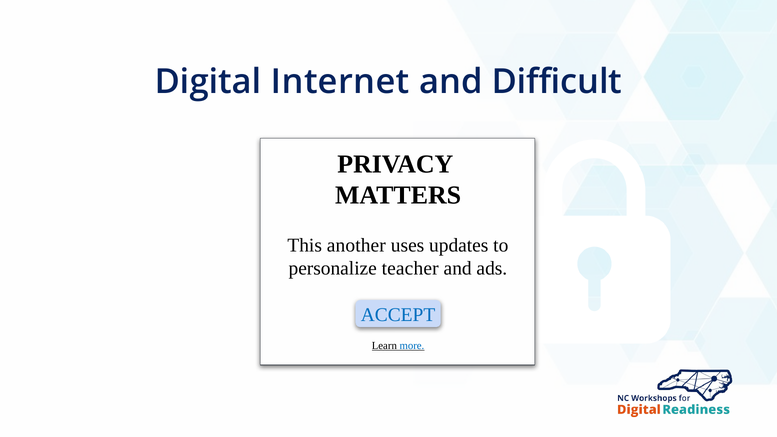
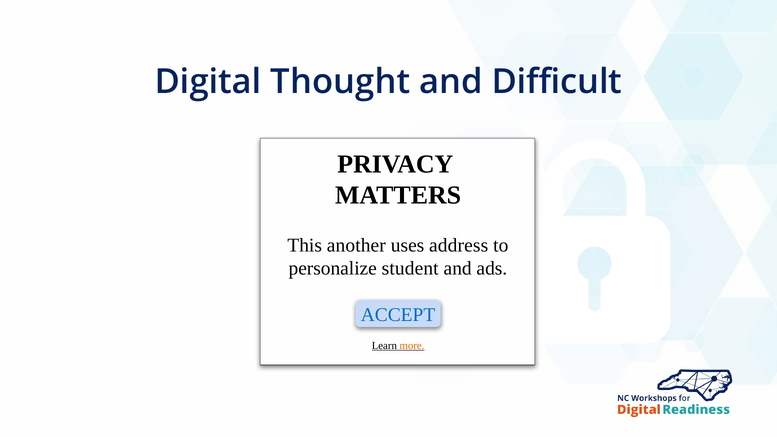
Internet: Internet -> Thought
updates: updates -> address
teacher: teacher -> student
more colour: blue -> orange
